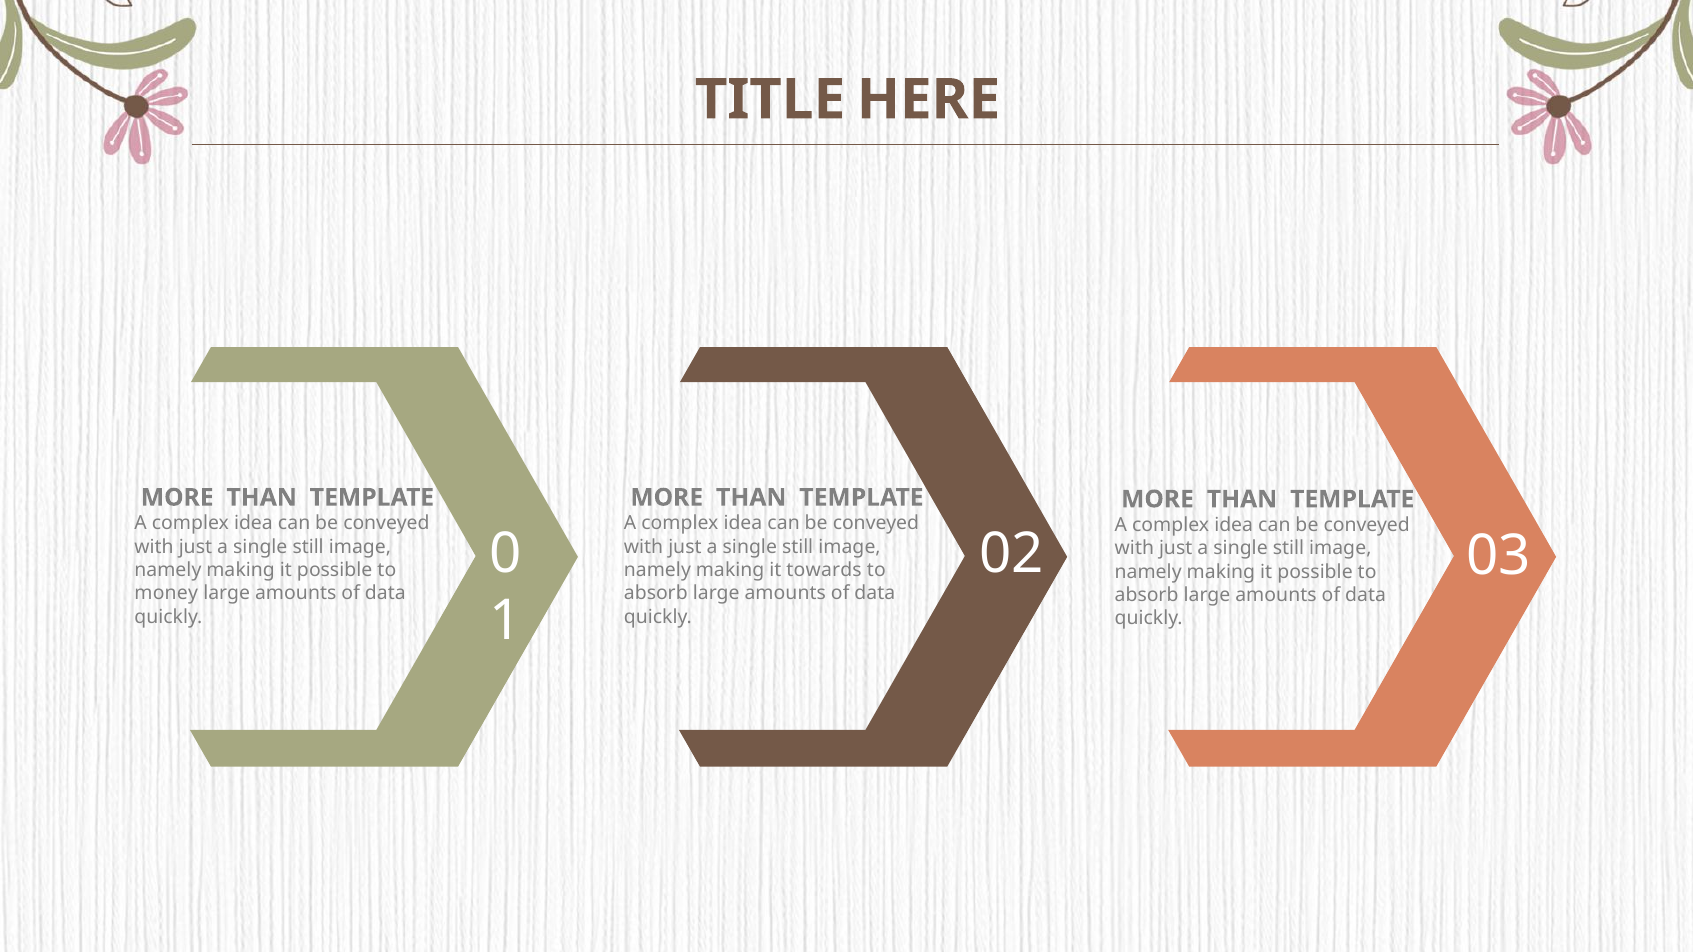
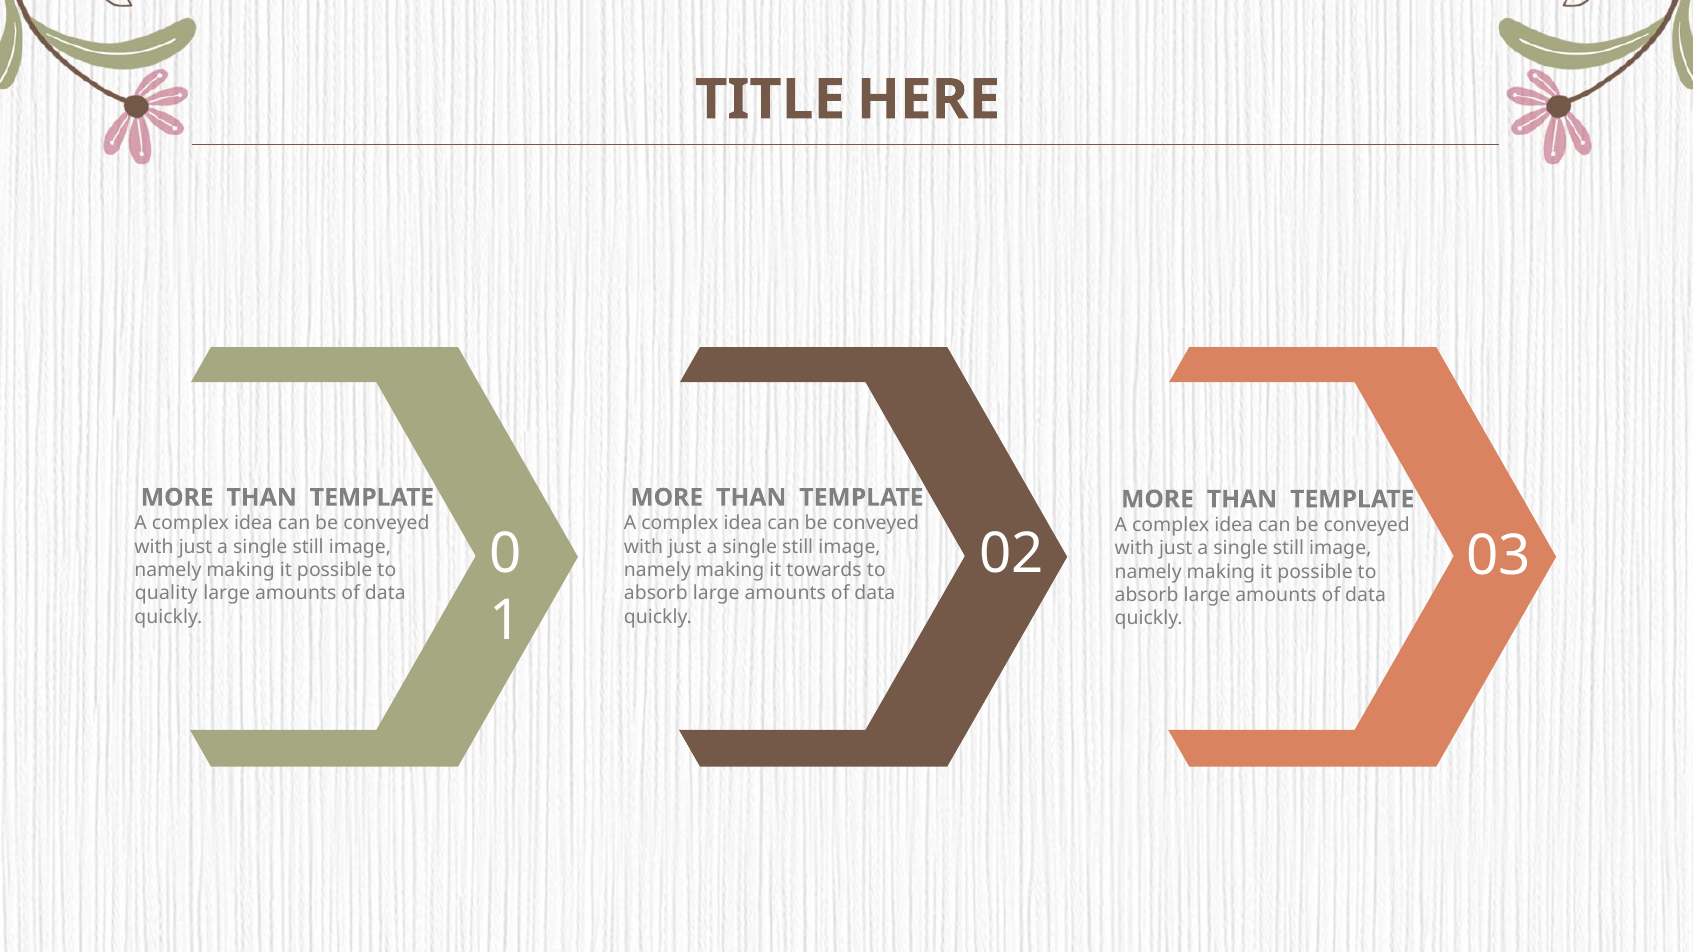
money: money -> quality
